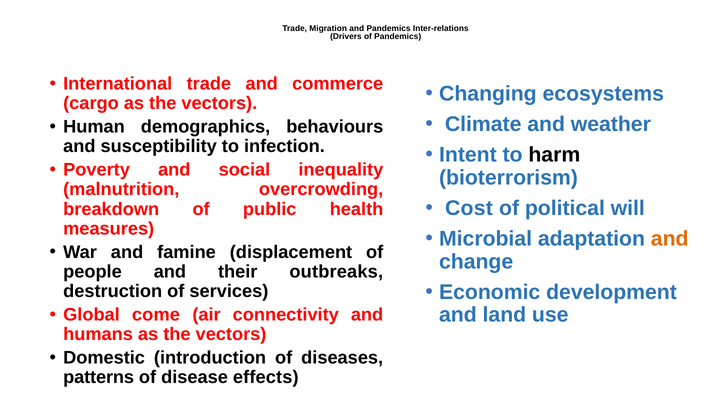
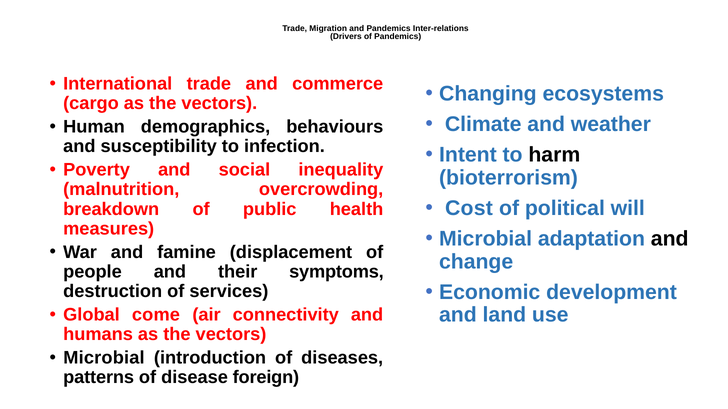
and at (670, 239) colour: orange -> black
outbreaks: outbreaks -> symptoms
Domestic at (104, 358): Domestic -> Microbial
effects: effects -> foreign
